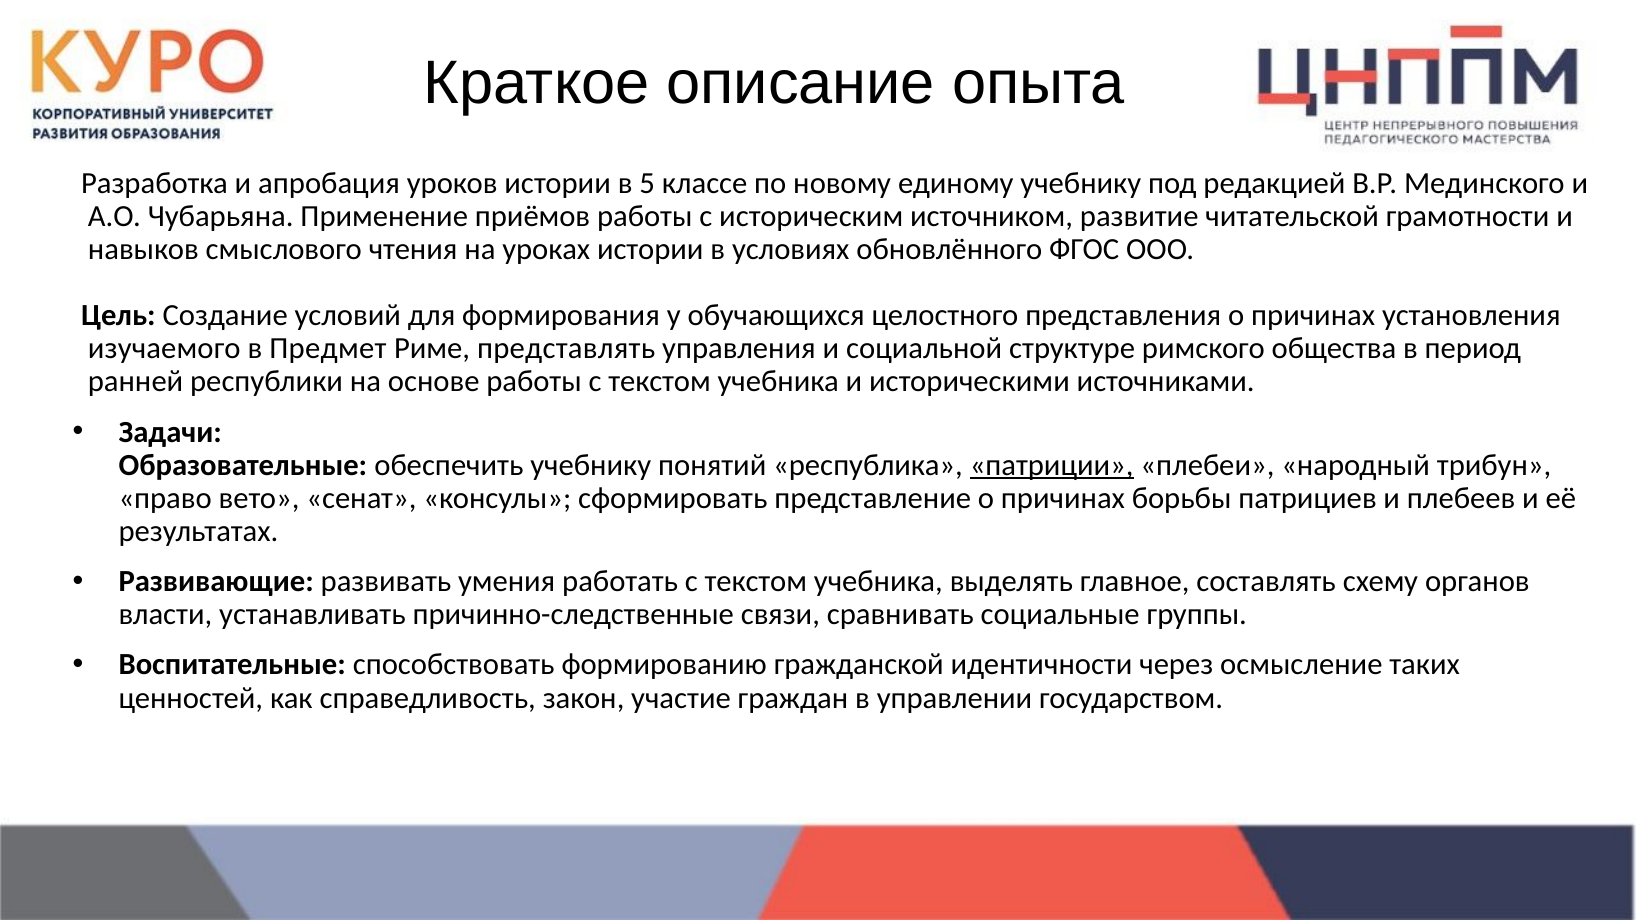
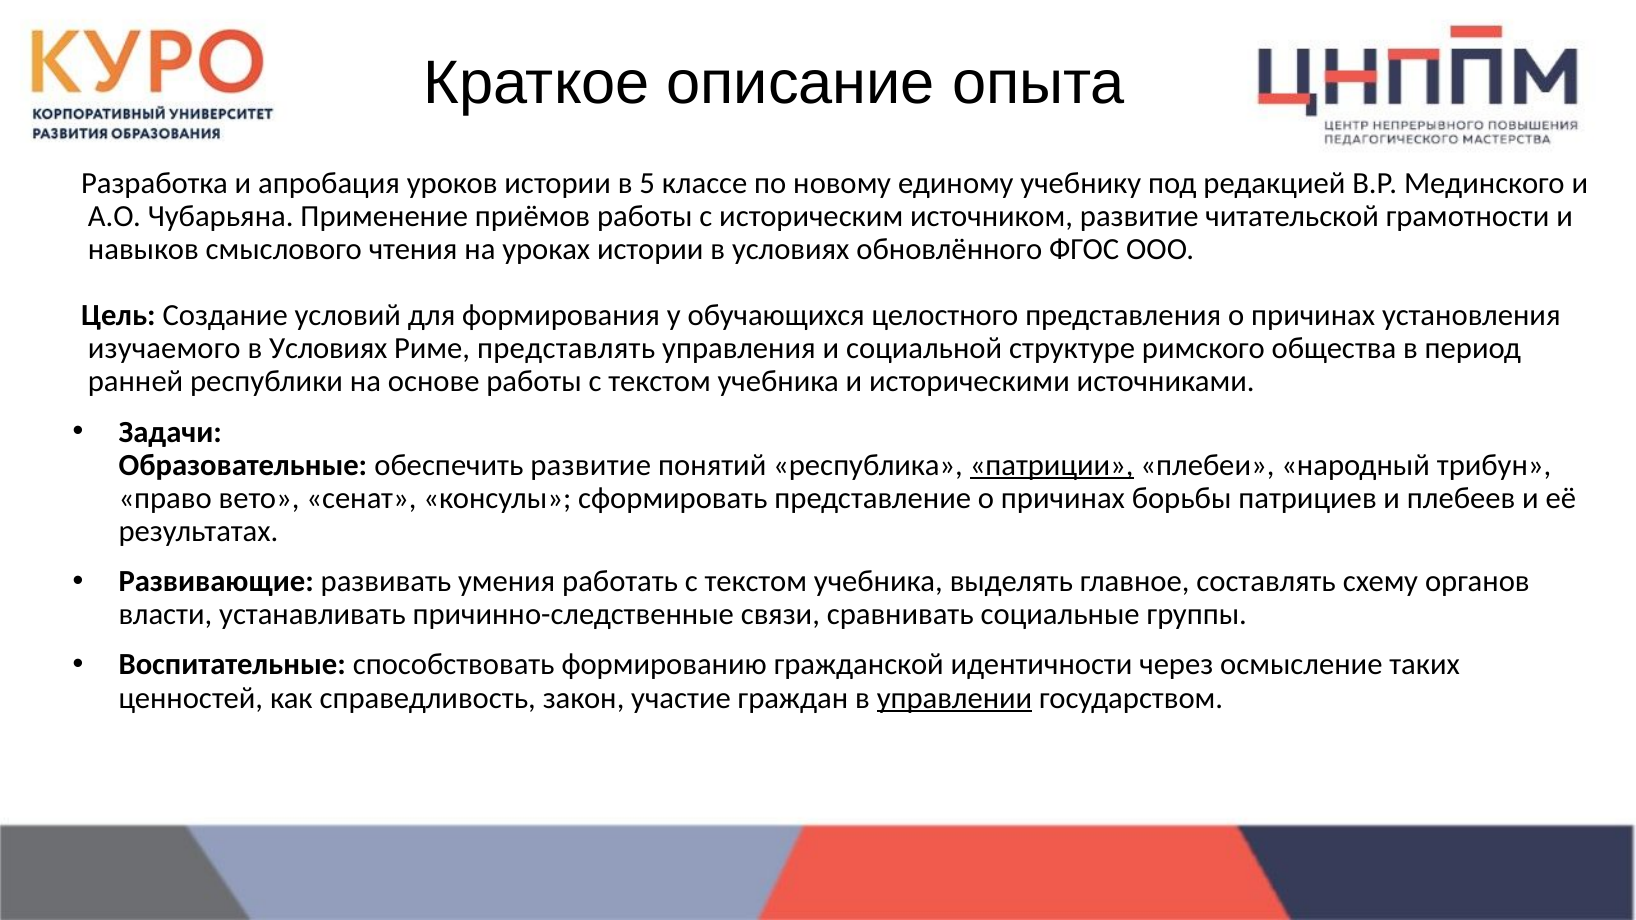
Предмет at (328, 349): Предмет -> Условиях
обеспечить учебнику: учебнику -> развитие
управлении underline: none -> present
